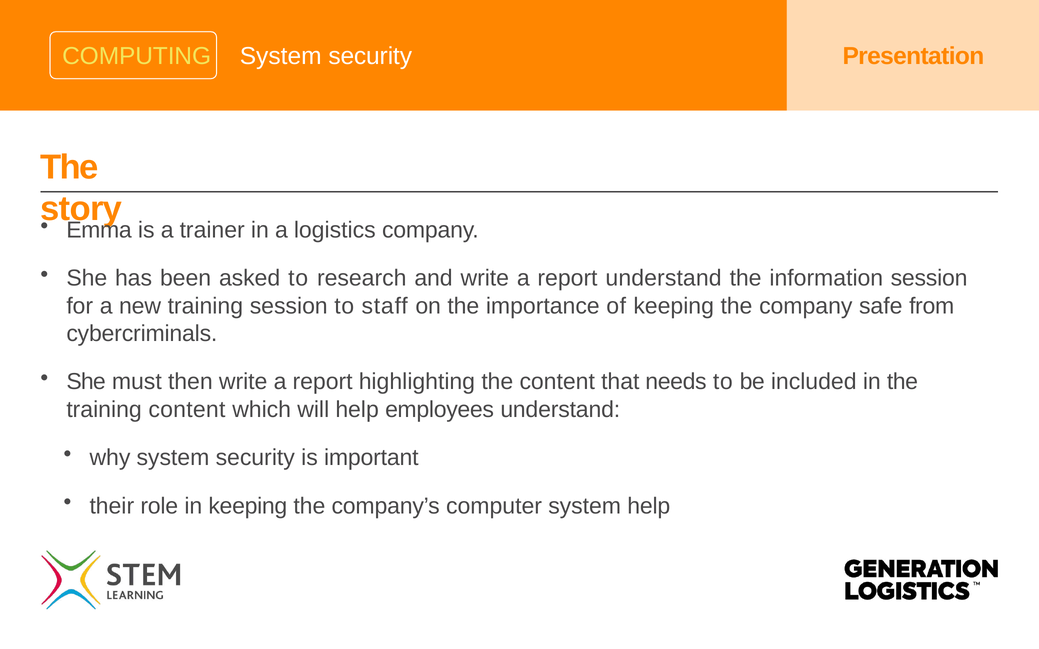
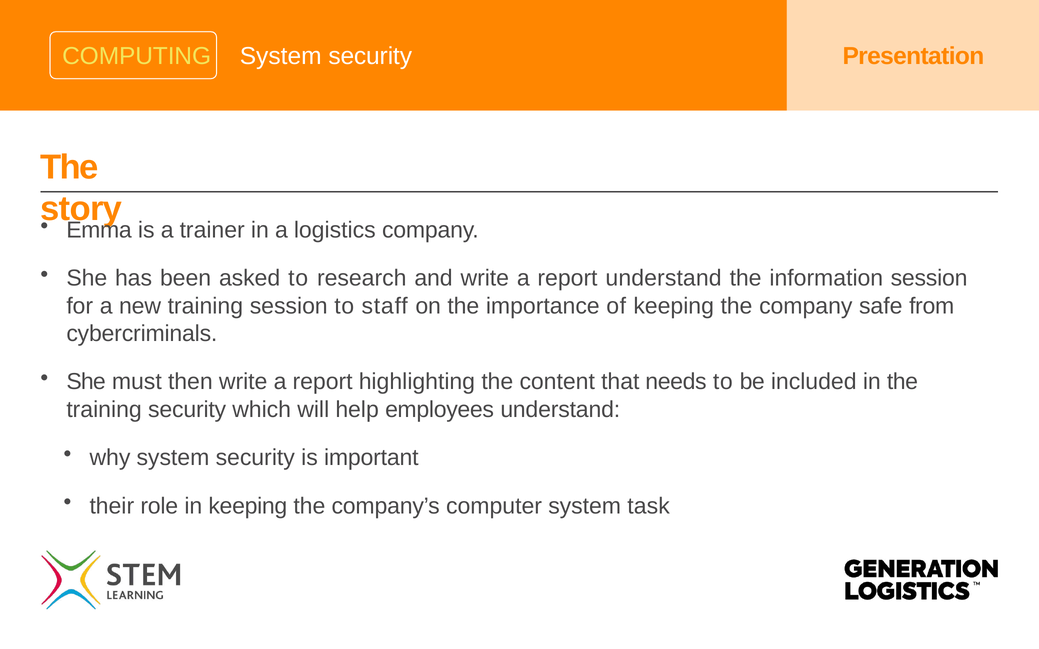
training content: content -> security
system help: help -> task
